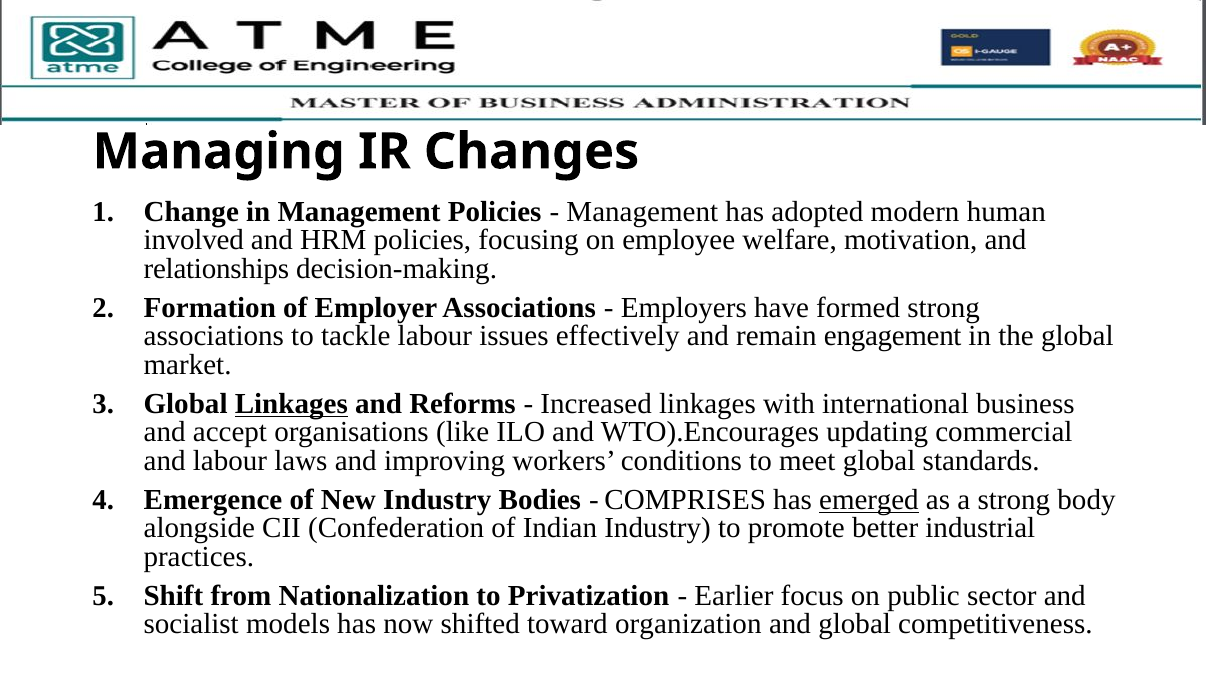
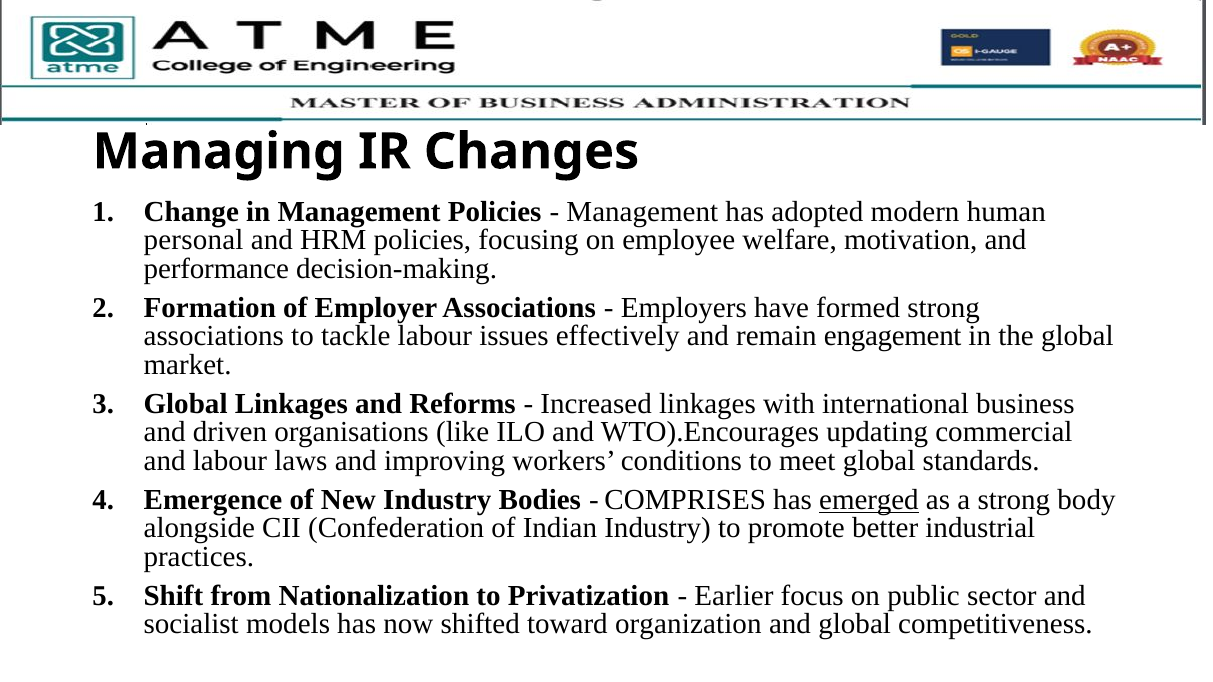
involved: involved -> personal
relationships: relationships -> performance
Linkages at (291, 404) underline: present -> none
accept: accept -> driven
